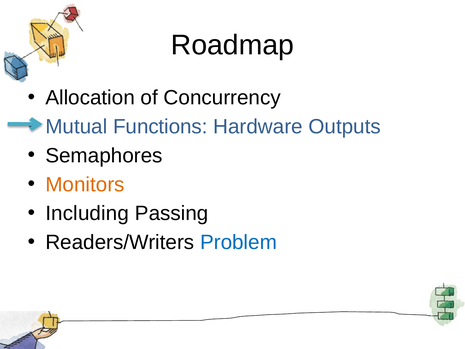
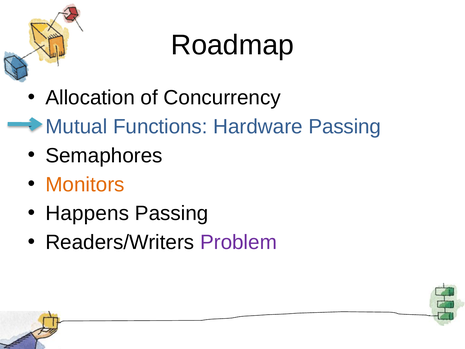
Hardware Outputs: Outputs -> Passing
Including: Including -> Happens
Problem colour: blue -> purple
